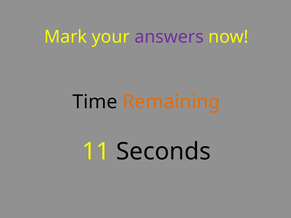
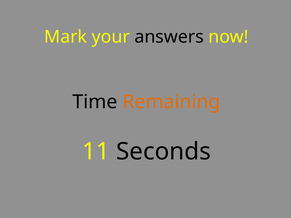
answers colour: purple -> black
